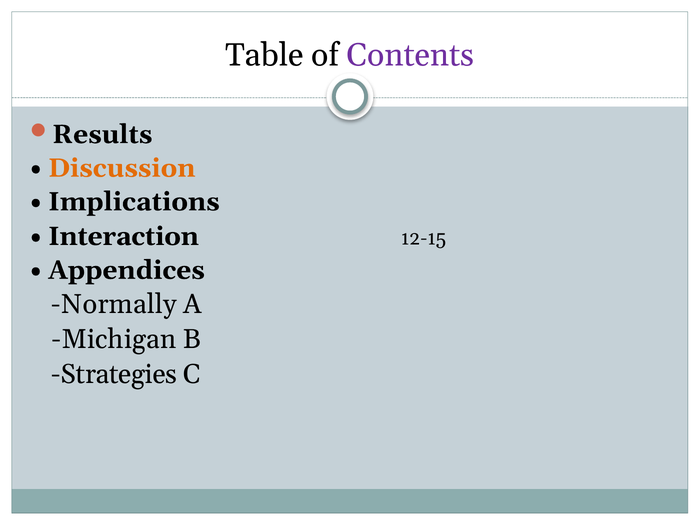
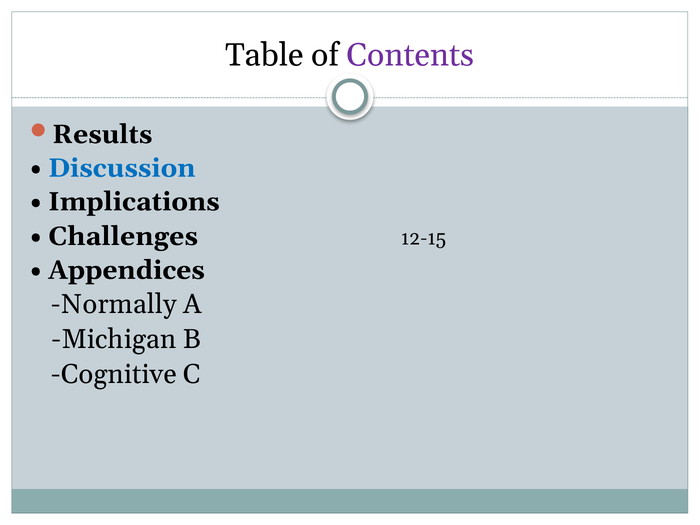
Discussion colour: orange -> blue
Interaction: Interaction -> Challenges
Strategies: Strategies -> Cognitive
